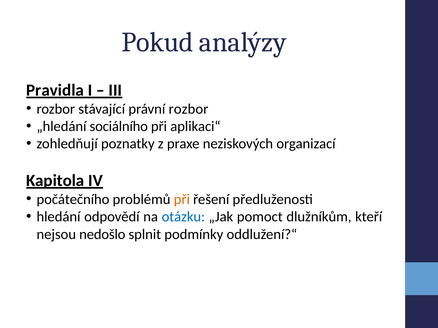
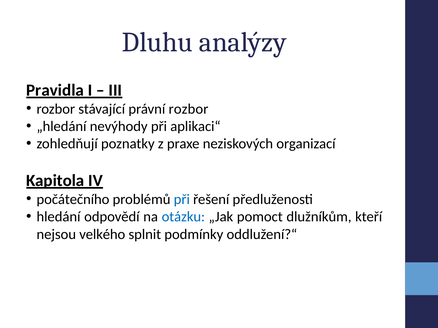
Pokud: Pokud -> Dluhu
sociálního: sociálního -> nevýhody
při at (182, 200) colour: orange -> blue
nedošlo: nedošlo -> velkého
